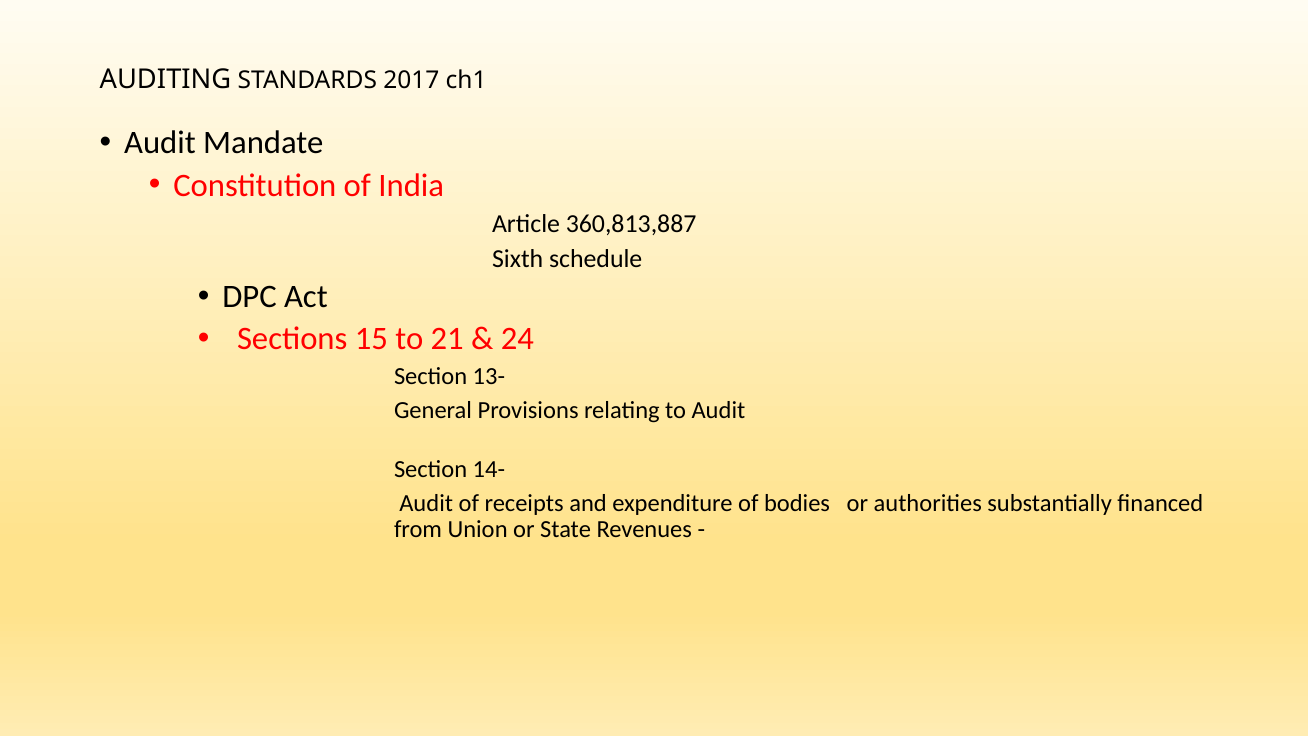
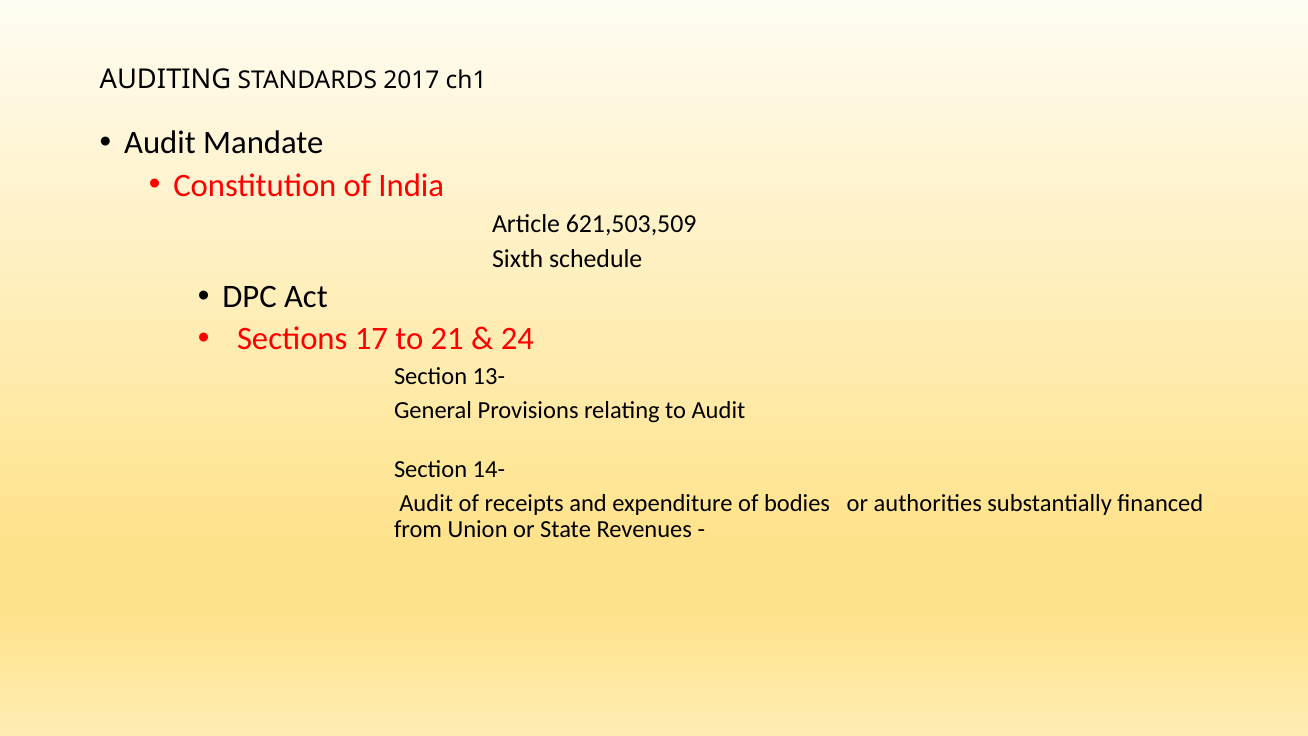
360,813,887: 360,813,887 -> 621,503,509
15: 15 -> 17
